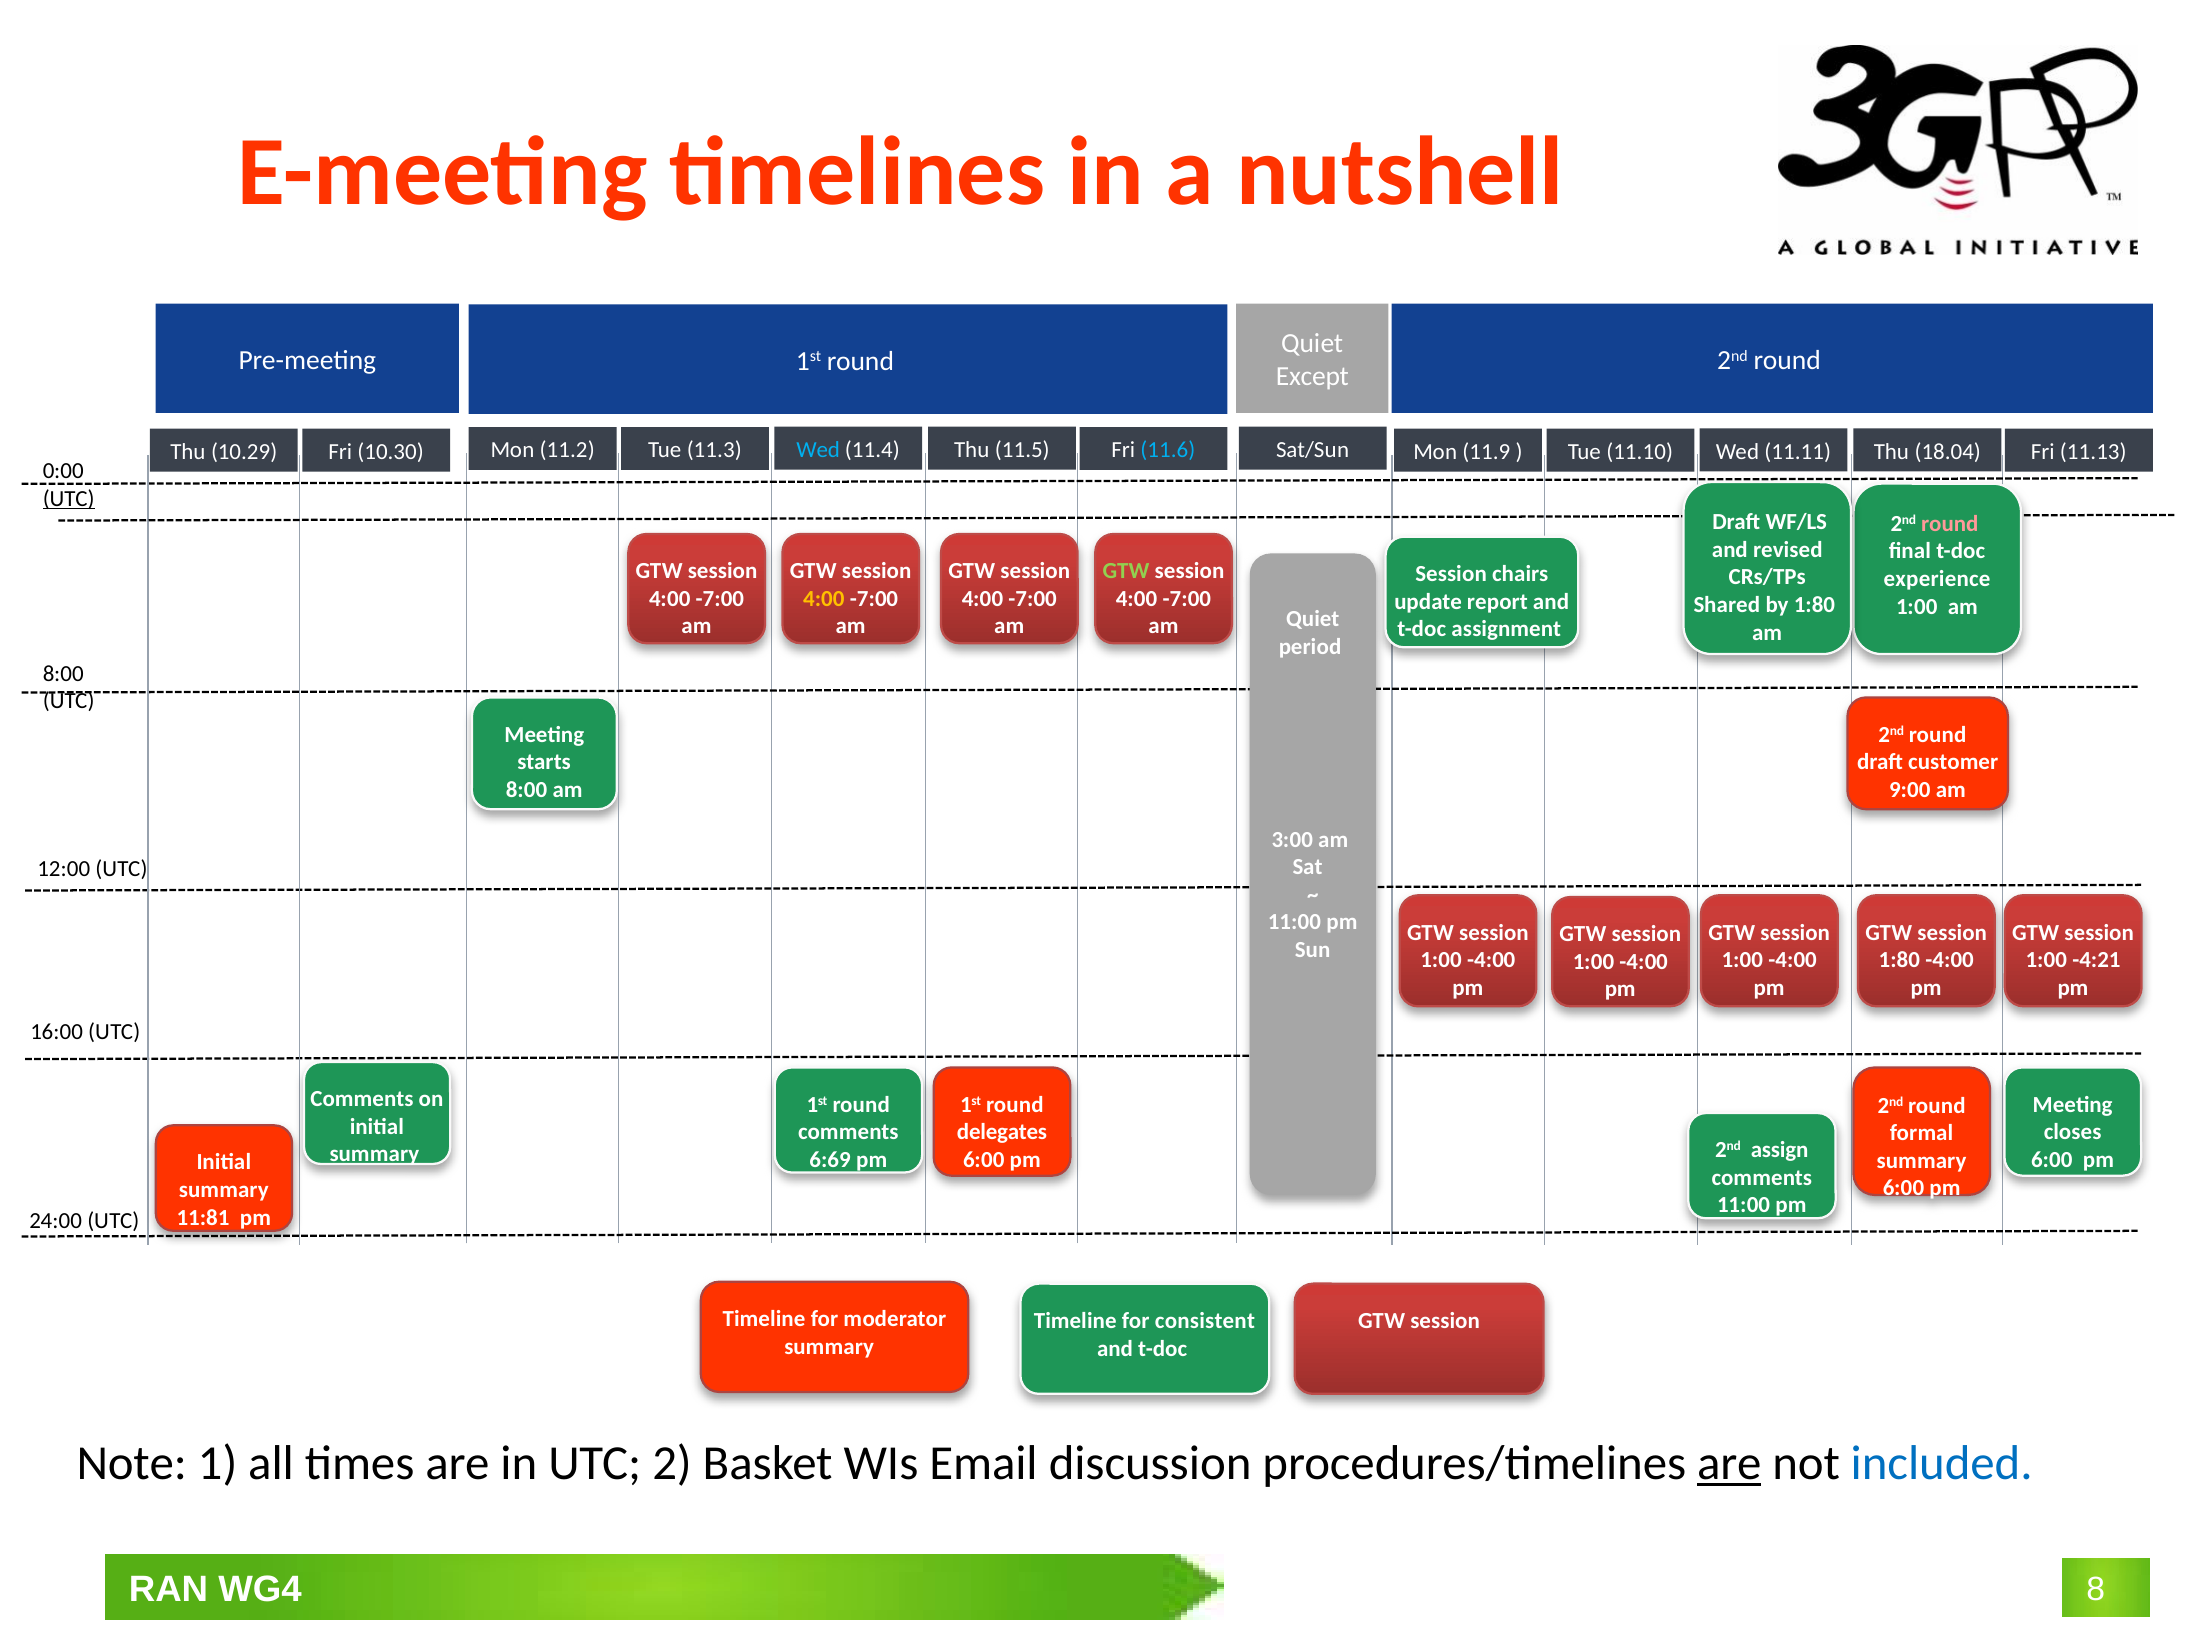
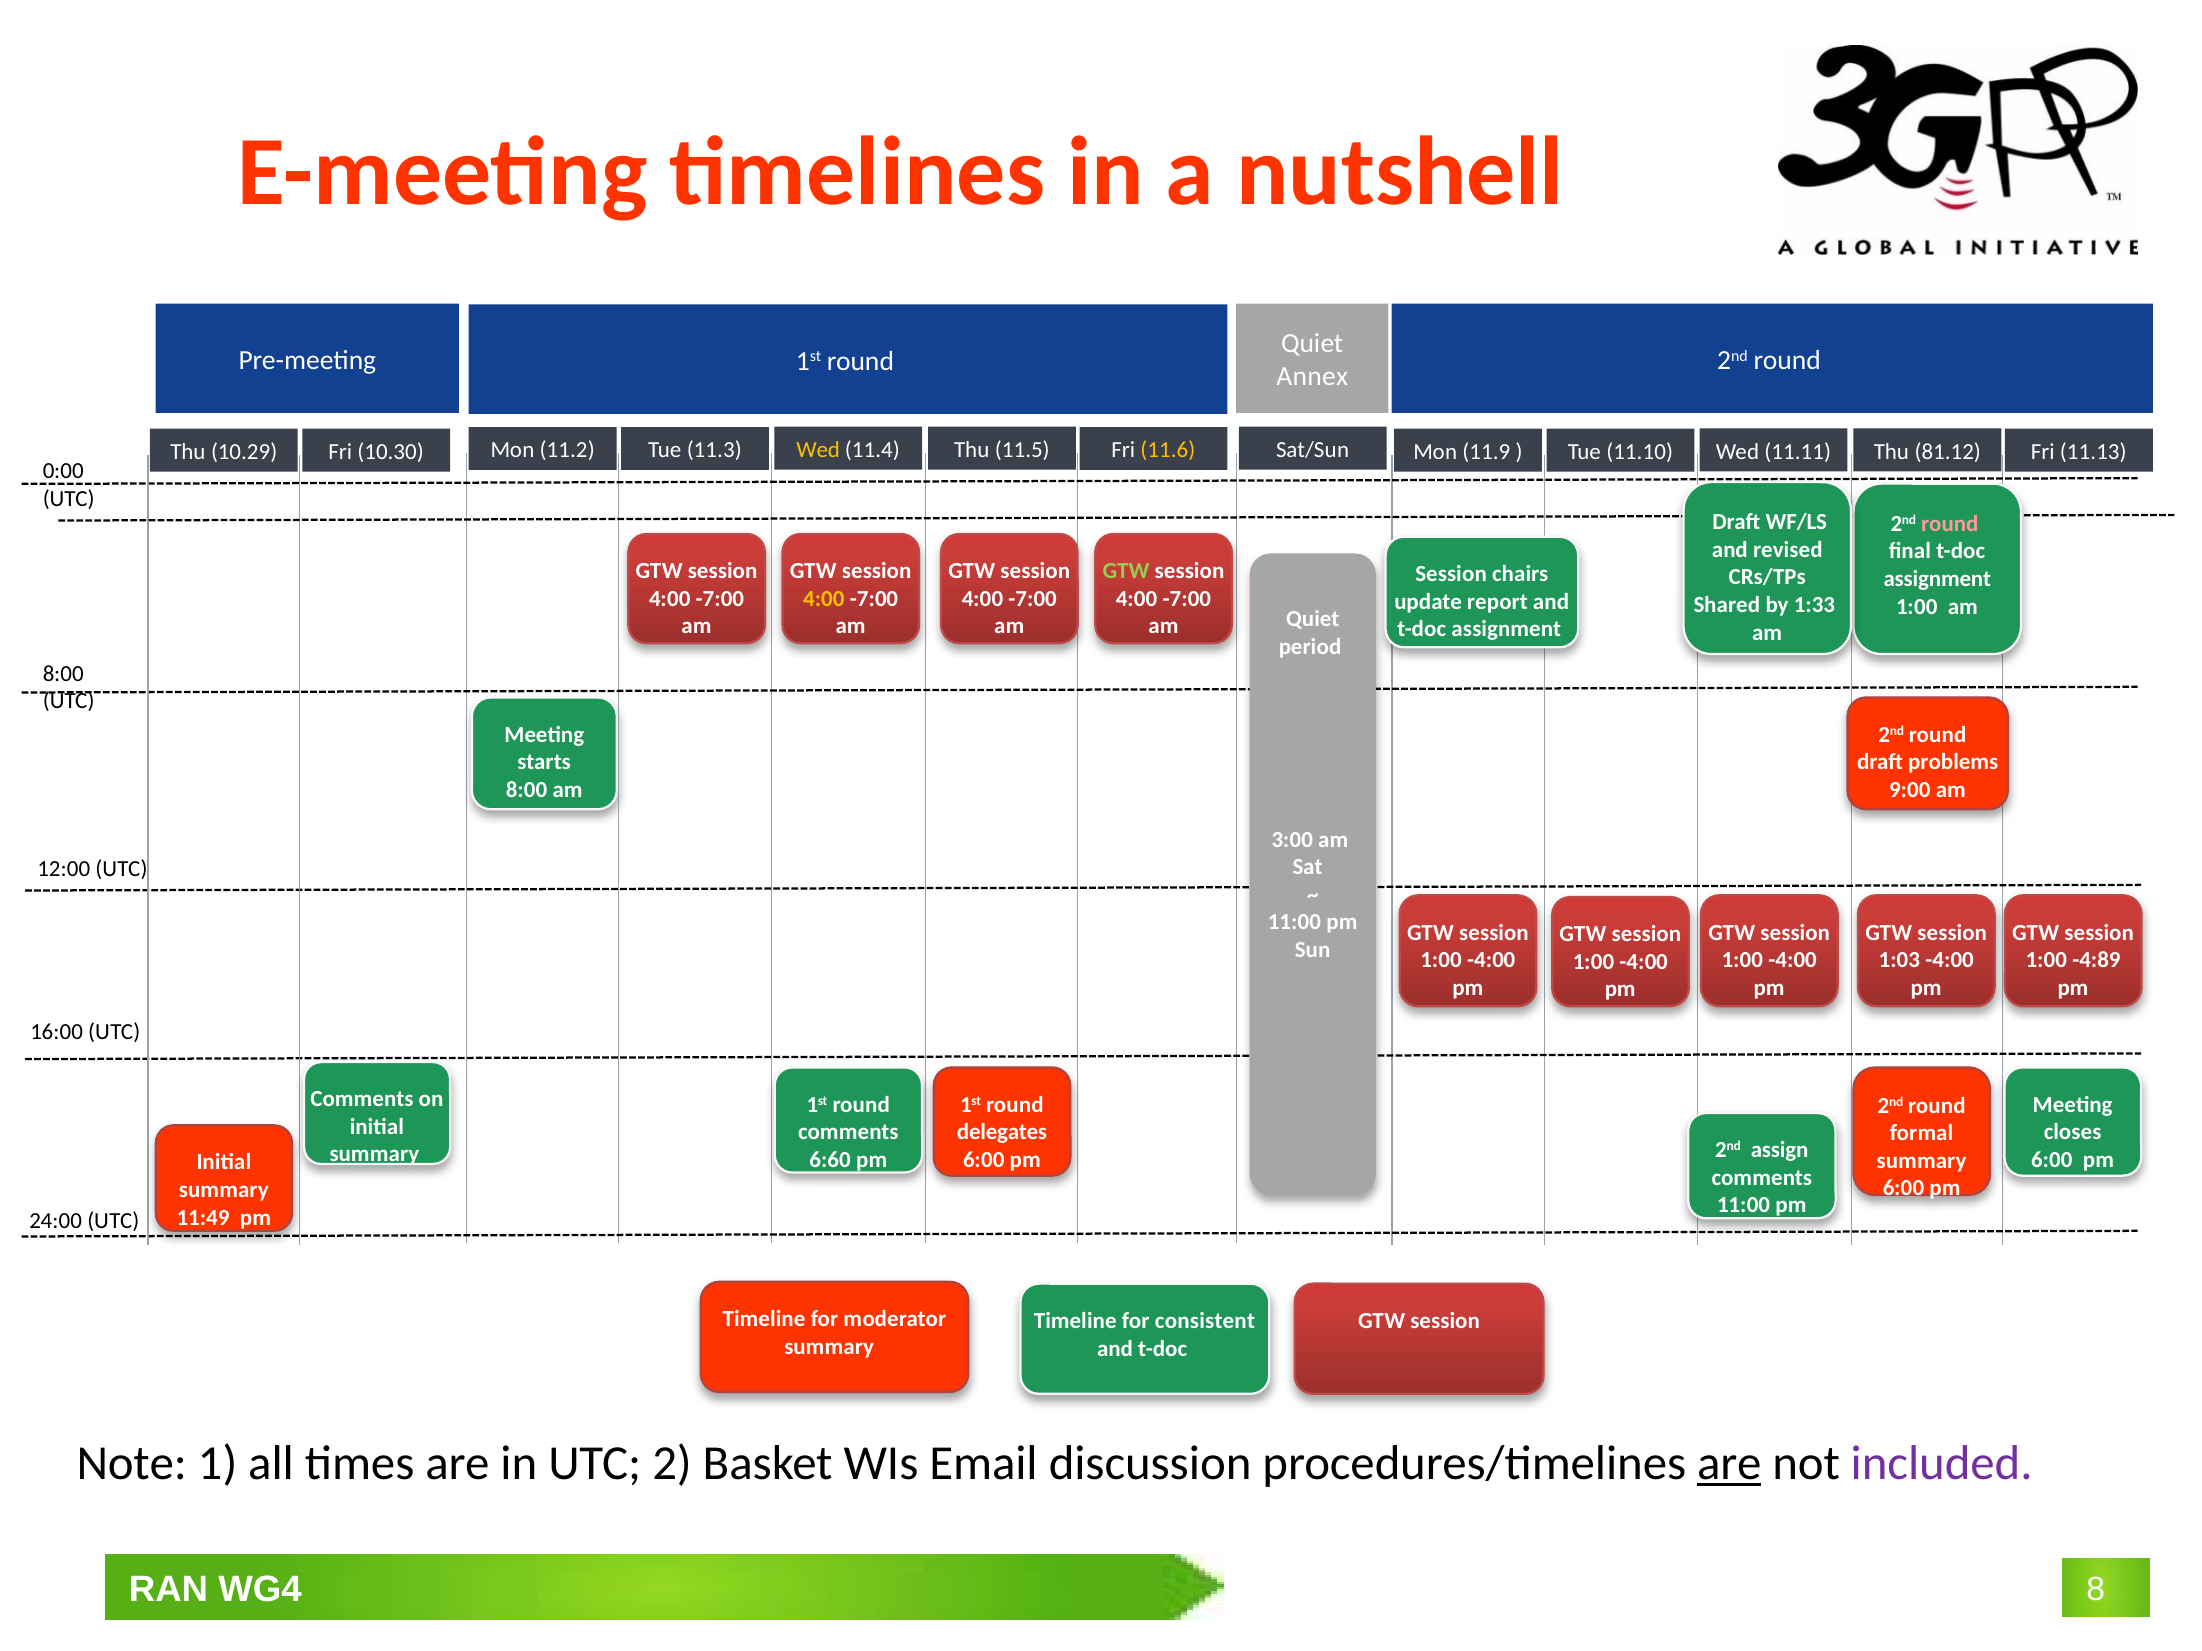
Except: Except -> Annex
Wed at (818, 450) colour: light blue -> yellow
11.6 colour: light blue -> yellow
18.04: 18.04 -> 81.12
UTC at (69, 499) underline: present -> none
experience at (1937, 579): experience -> assignment
by 1:80: 1:80 -> 1:33
customer: customer -> problems
1:80 at (1899, 960): 1:80 -> 1:03
-4:21: -4:21 -> -4:89
6:69: 6:69 -> 6:60
11:81: 11:81 -> 11:49
included colour: blue -> purple
